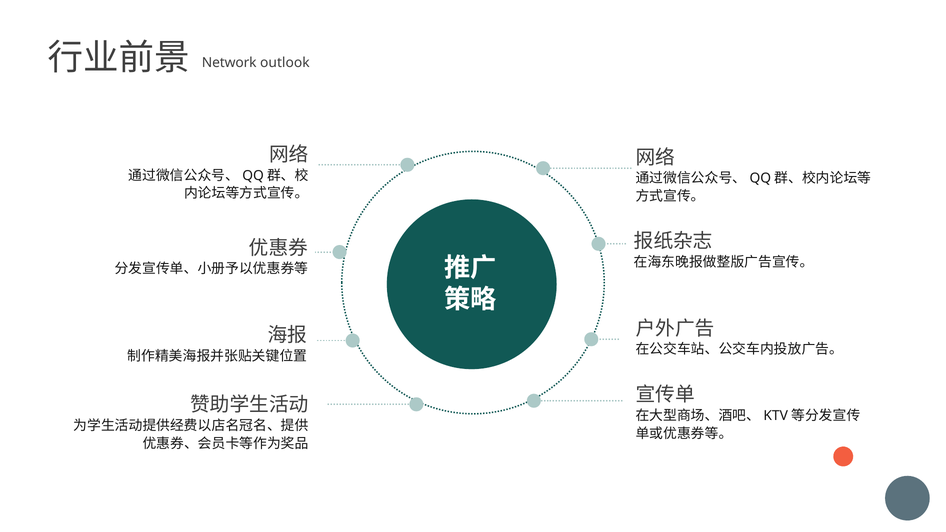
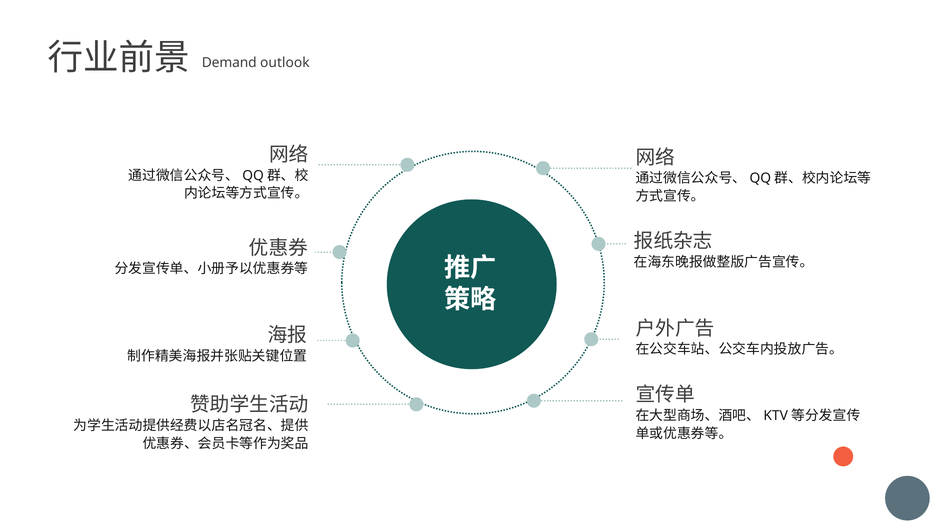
Network: Network -> Demand
